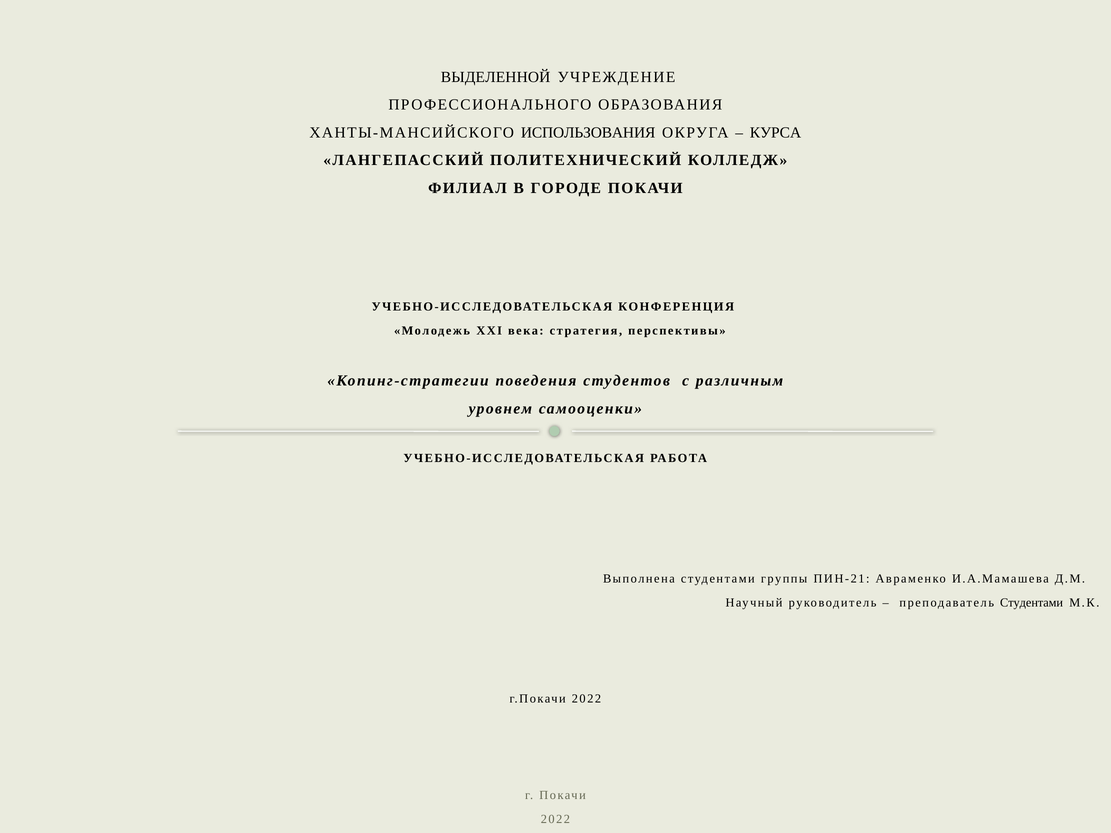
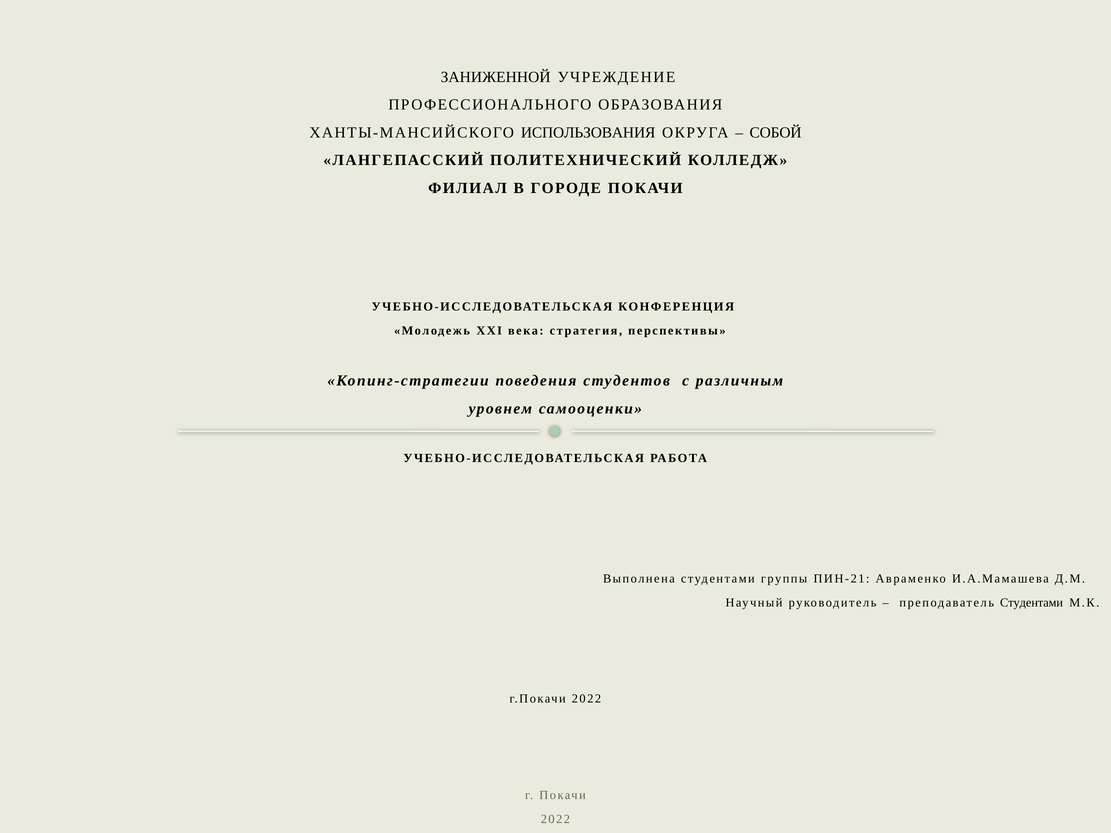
ВЫДЕЛЕННОЙ: ВЫДЕЛЕННОЙ -> ЗАНИЖЕННОЙ
КУРСА: КУРСА -> СОБОЙ
